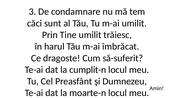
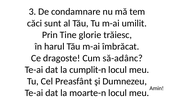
Tine umilit: umilit -> glorie
să-suferit: să-suferit -> să-adânc
